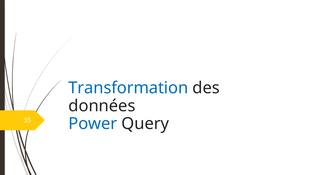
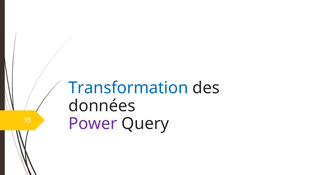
Power colour: blue -> purple
